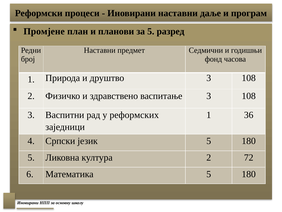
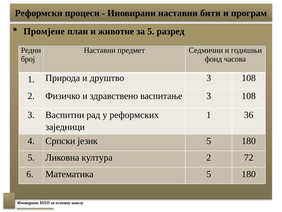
даље: даље -> бити
планови: планови -> животне
